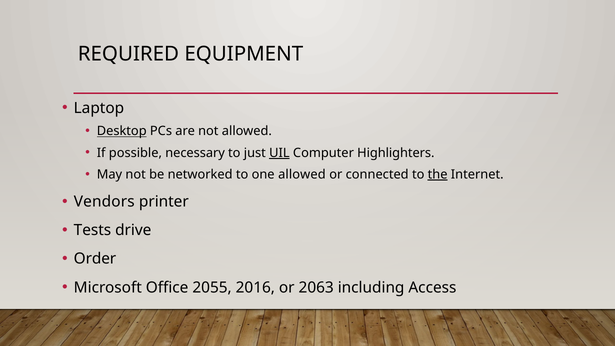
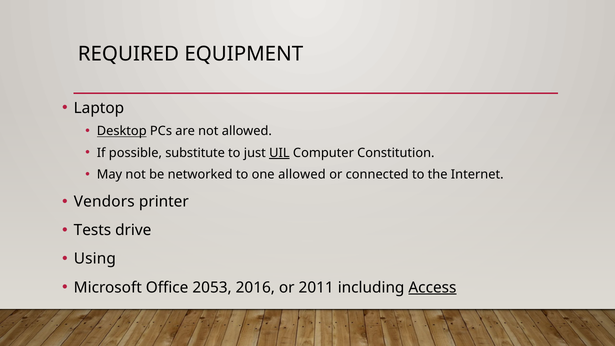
necessary: necessary -> substitute
Highlighters: Highlighters -> Constitution
the underline: present -> none
Order: Order -> Using
2055: 2055 -> 2053
2063: 2063 -> 2011
Access underline: none -> present
